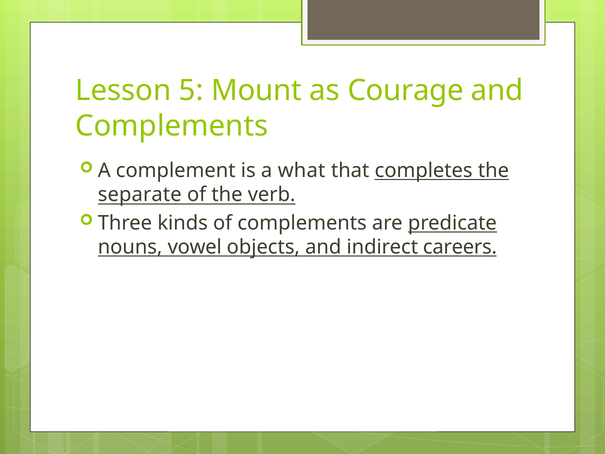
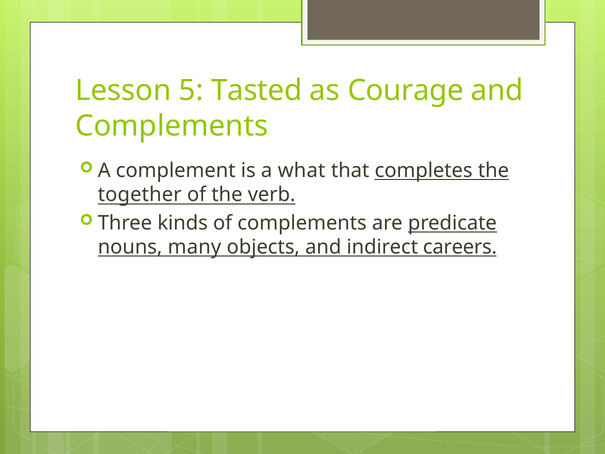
Mount: Mount -> Tasted
separate: separate -> together
vowel: vowel -> many
